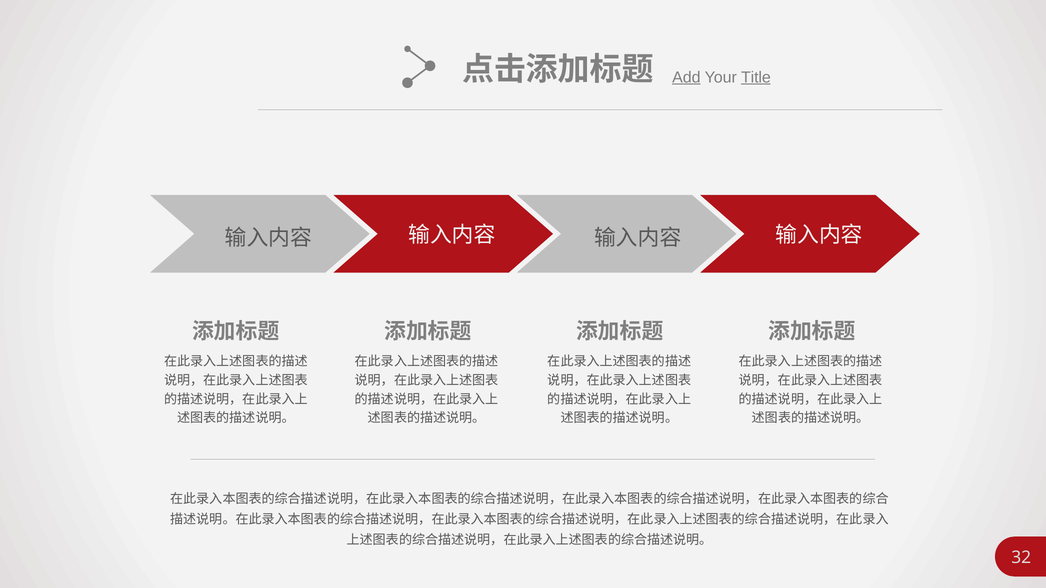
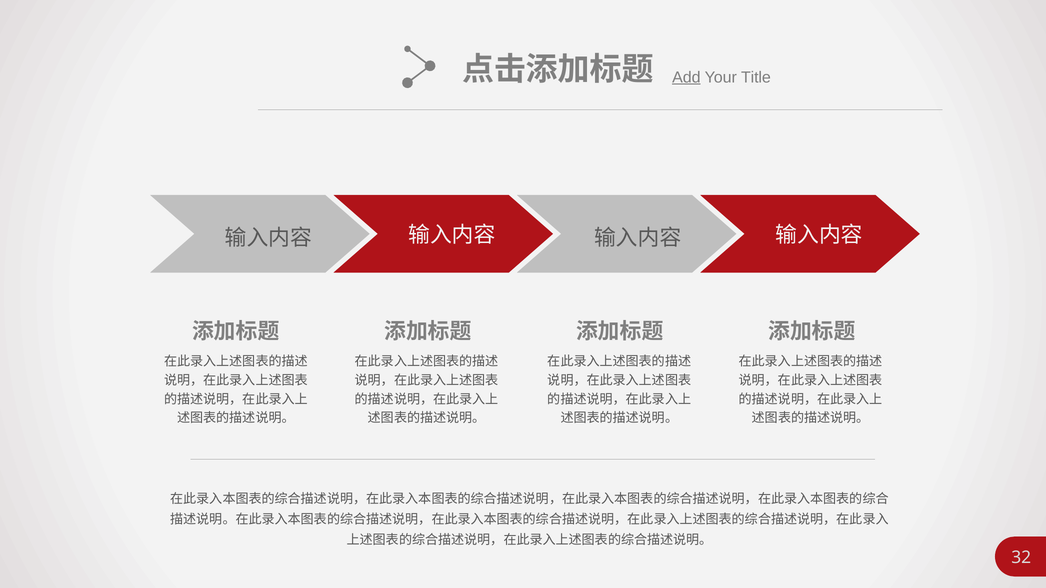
Title underline: present -> none
